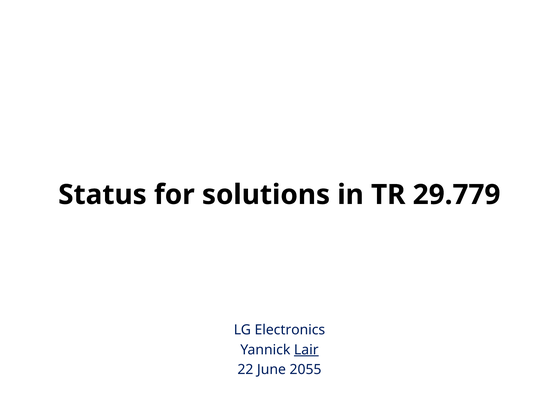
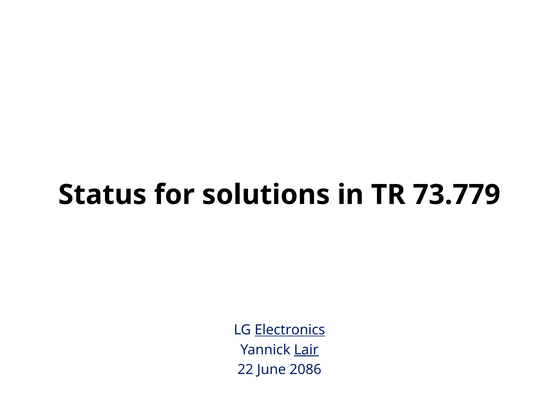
29.779: 29.779 -> 73.779
Electronics underline: none -> present
2055: 2055 -> 2086
